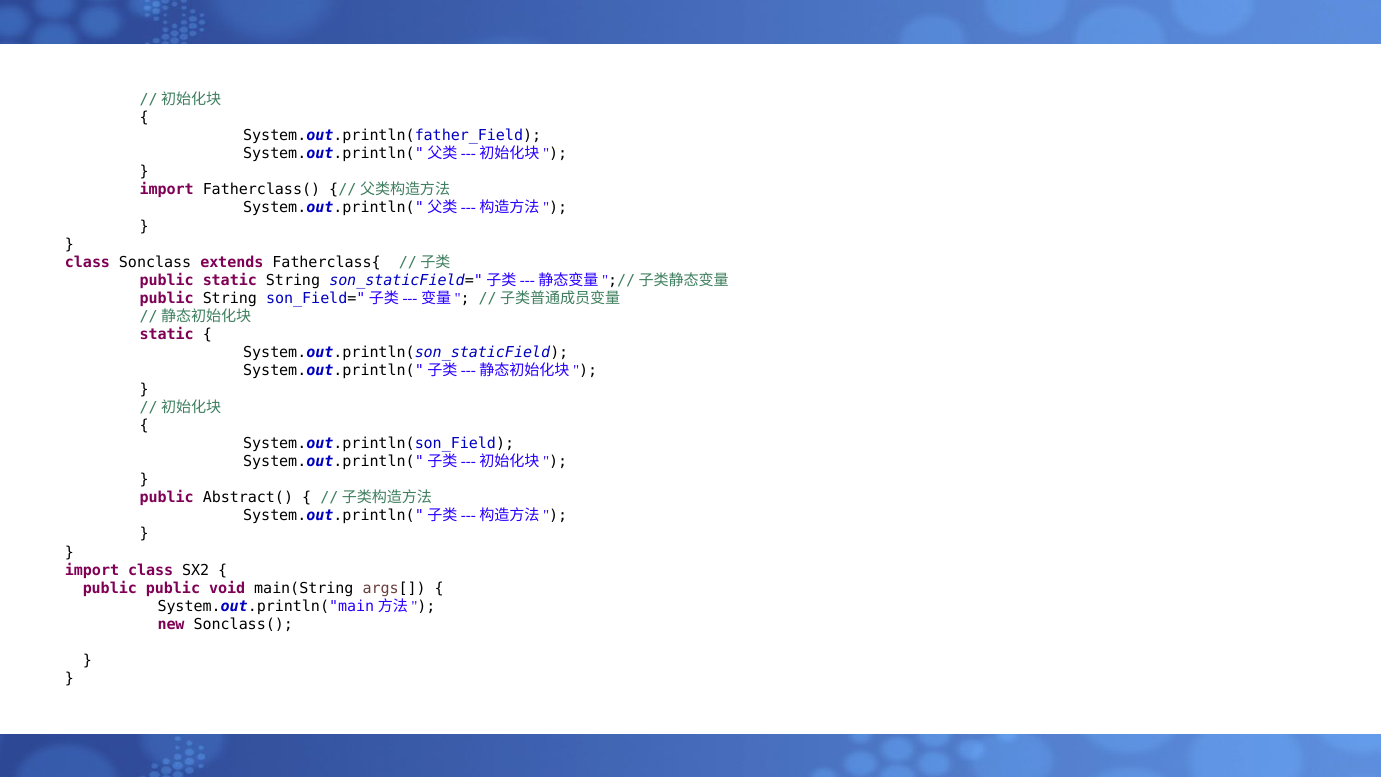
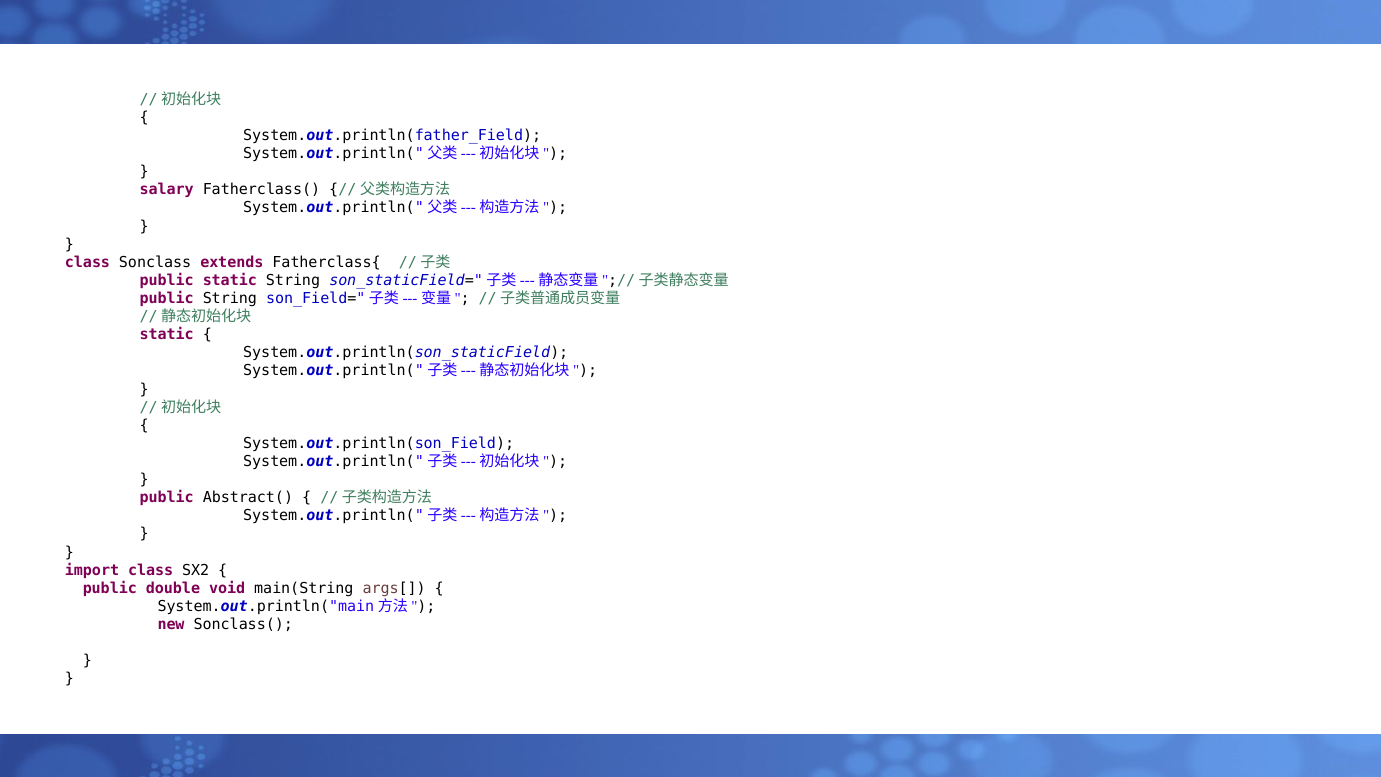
import at (167, 190): import -> salary
public public: public -> double
